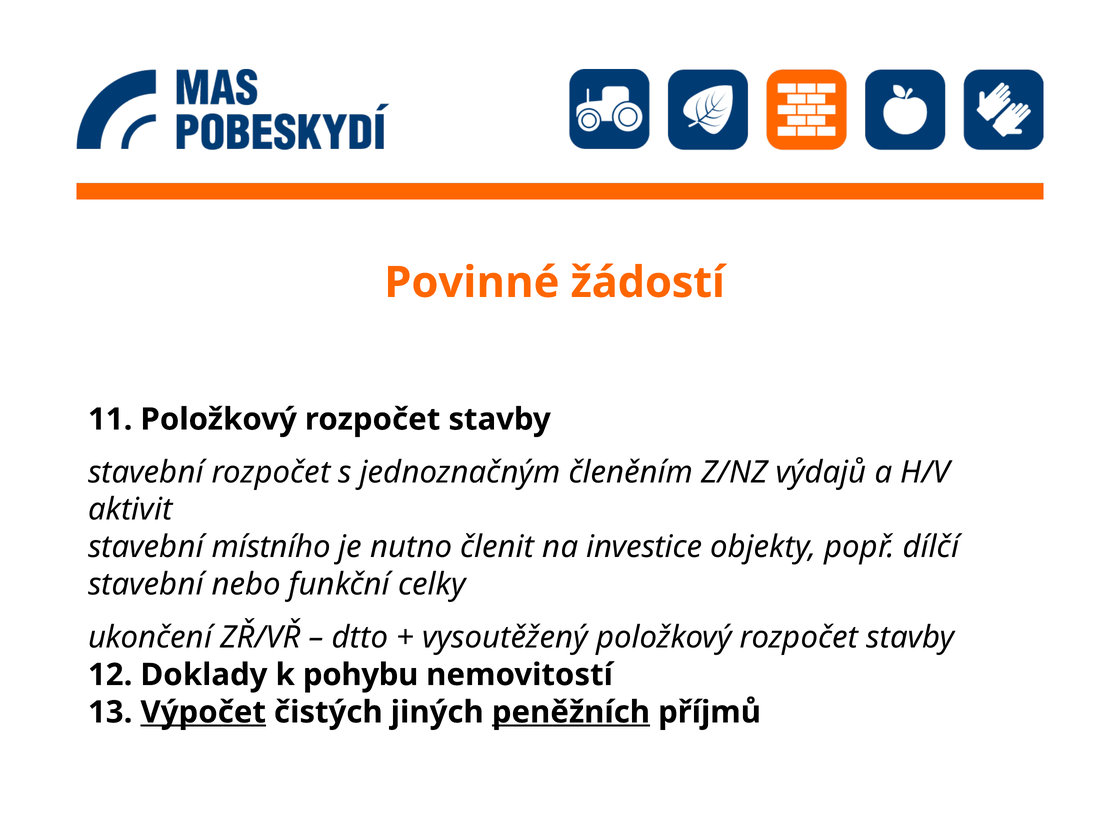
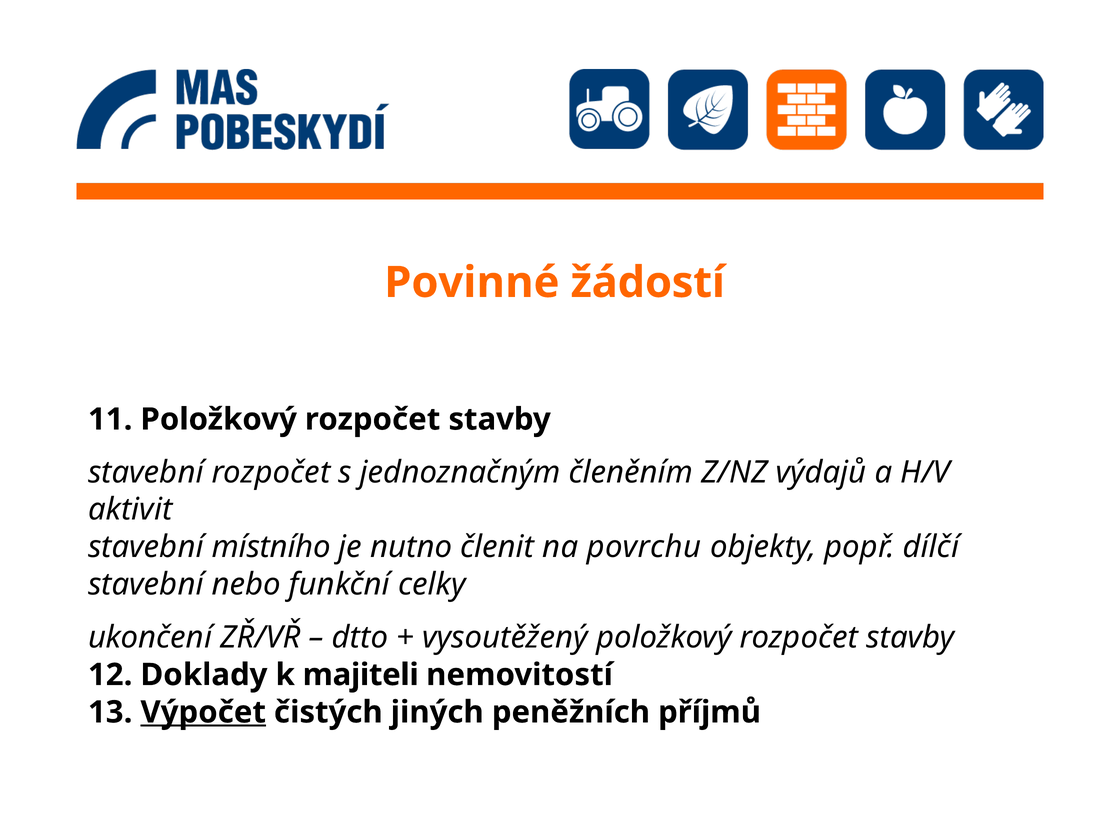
investice: investice -> povrchu
pohybu: pohybu -> majiteli
peněžních underline: present -> none
